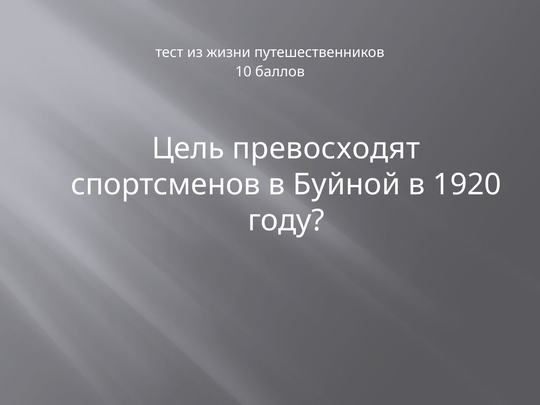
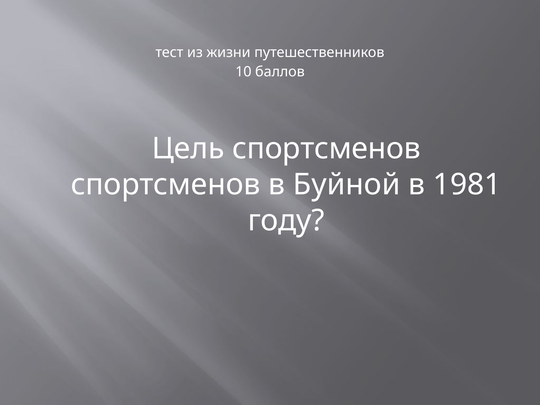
Цель превосходят: превосходят -> спортсменов
1920: 1920 -> 1981
